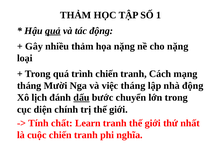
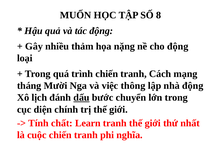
THẢM at (76, 15): THẢM -> MUỐN
1: 1 -> 8
quả underline: present -> none
cho nặng: nặng -> động
việc tháng: tháng -> thông
